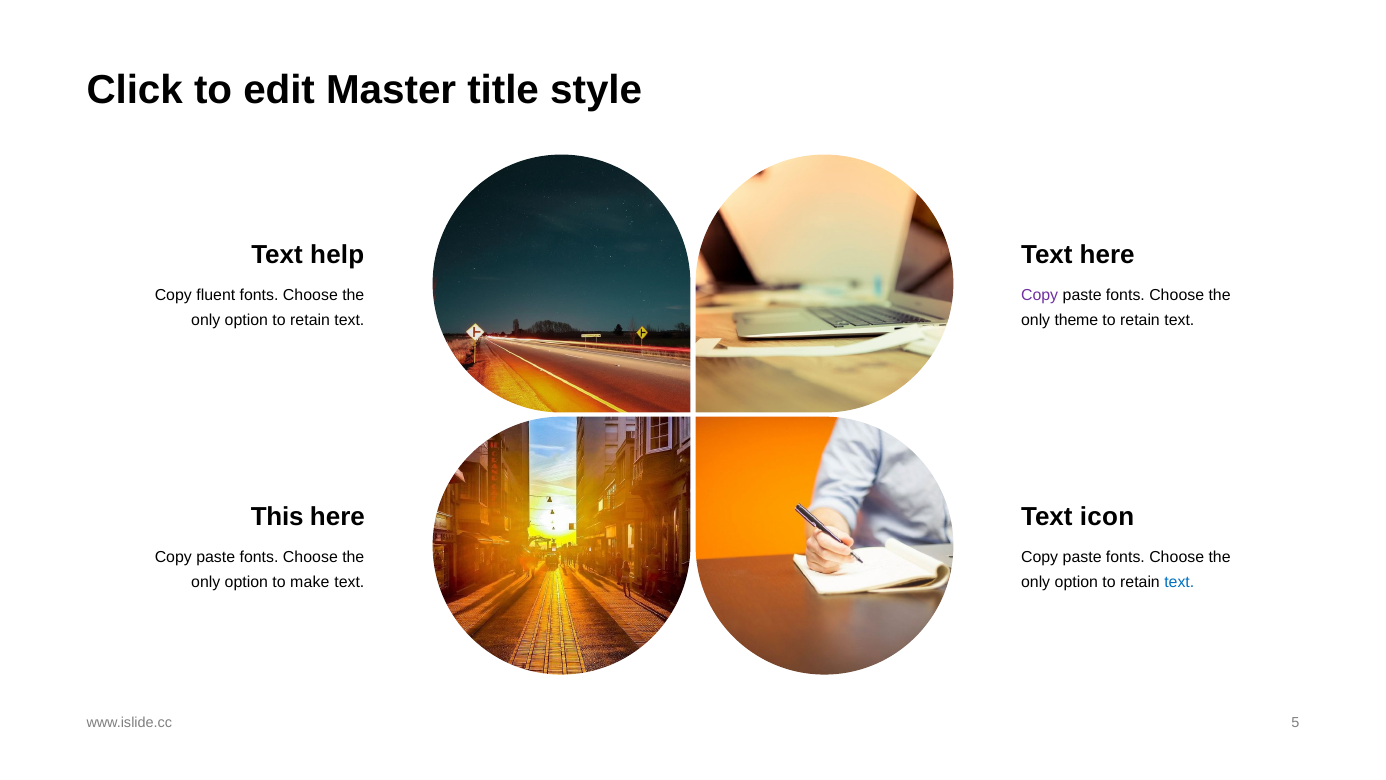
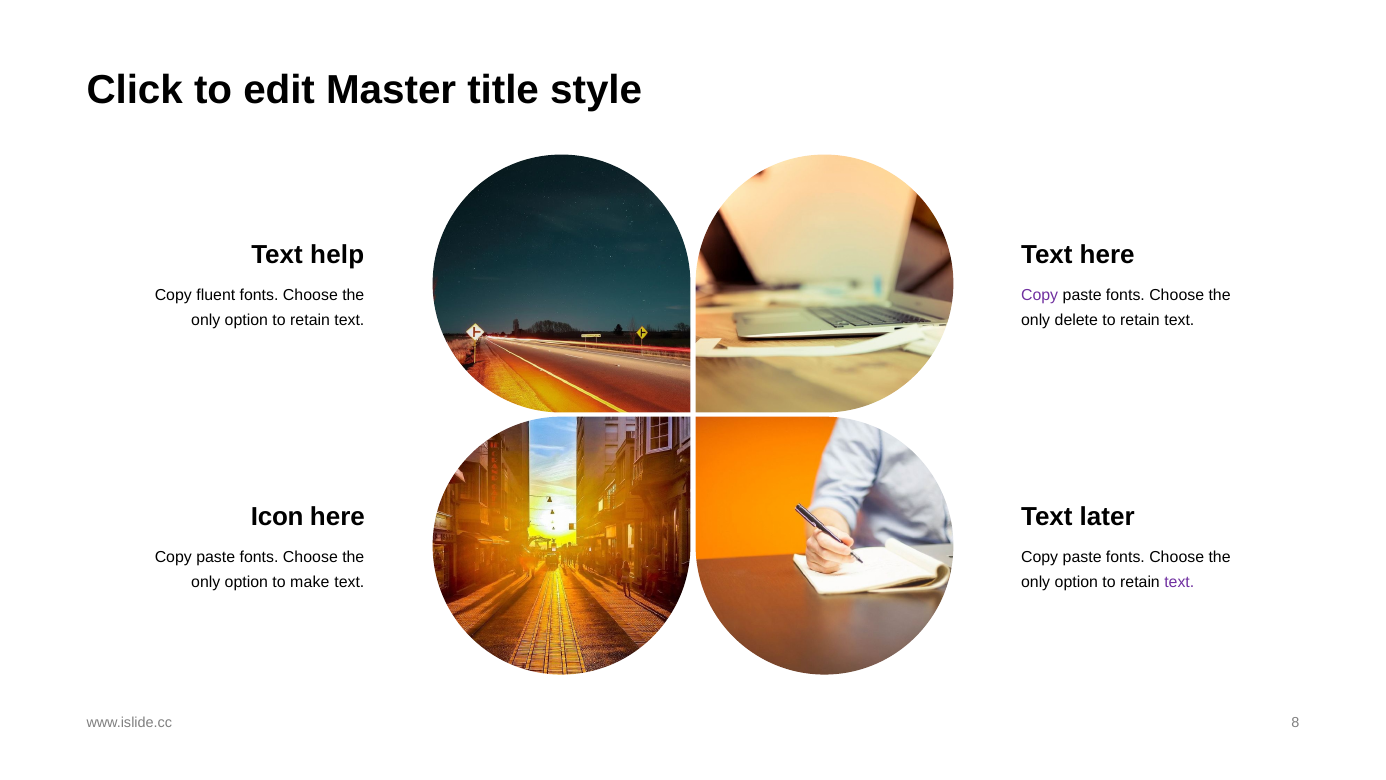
theme: theme -> delete
This: This -> Icon
icon: icon -> later
text at (1179, 582) colour: blue -> purple
5: 5 -> 8
